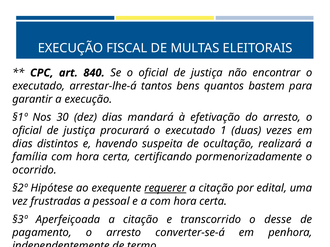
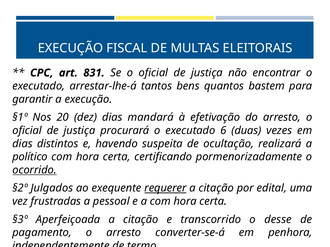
840: 840 -> 831
30: 30 -> 20
1: 1 -> 6
família: família -> político
ocorrido underline: none -> present
Hipótese: Hipótese -> Julgados
